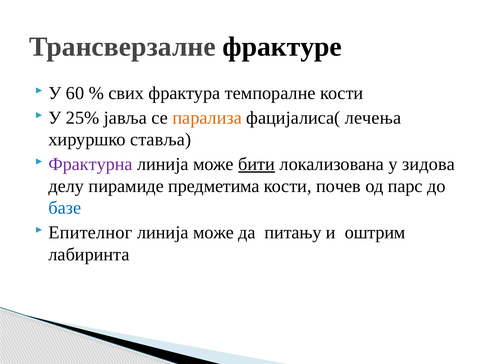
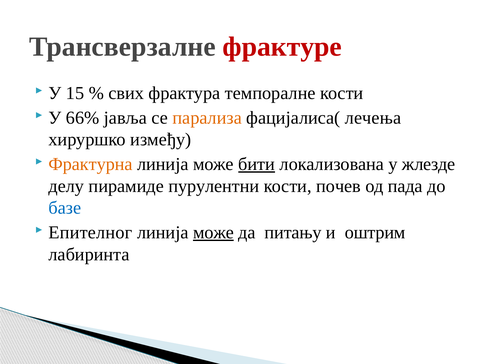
фрактуре colour: black -> red
60: 60 -> 15
25%: 25% -> 66%
ставља: ставља -> између
Фрактурна colour: purple -> orange
зидова: зидова -> жлезде
предметима: предметима -> пурулентни
парс: парс -> пада
може at (213, 233) underline: none -> present
